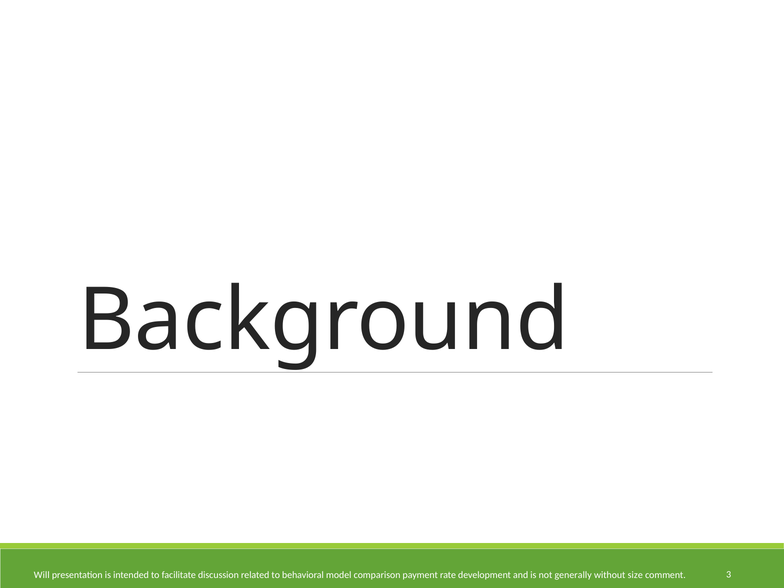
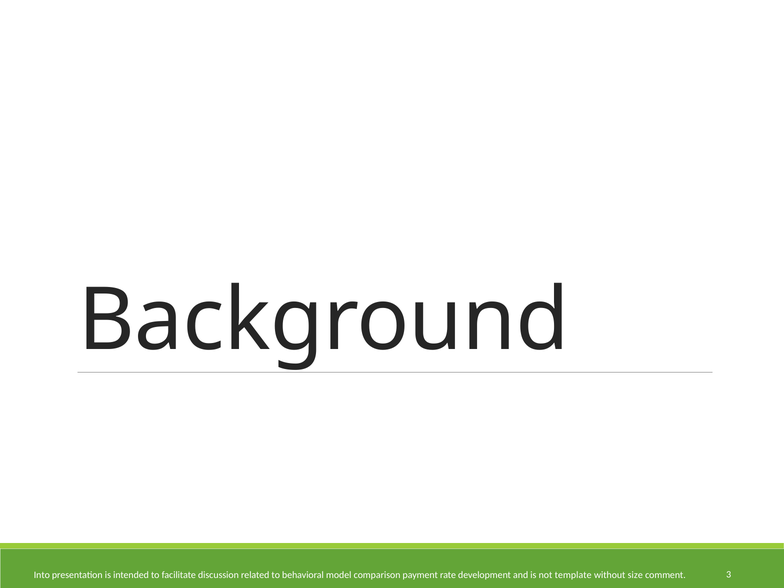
Will: Will -> Into
generally: generally -> template
